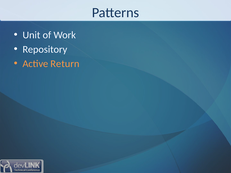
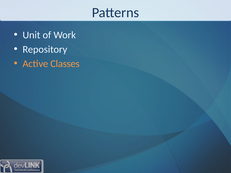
Return: Return -> Classes
